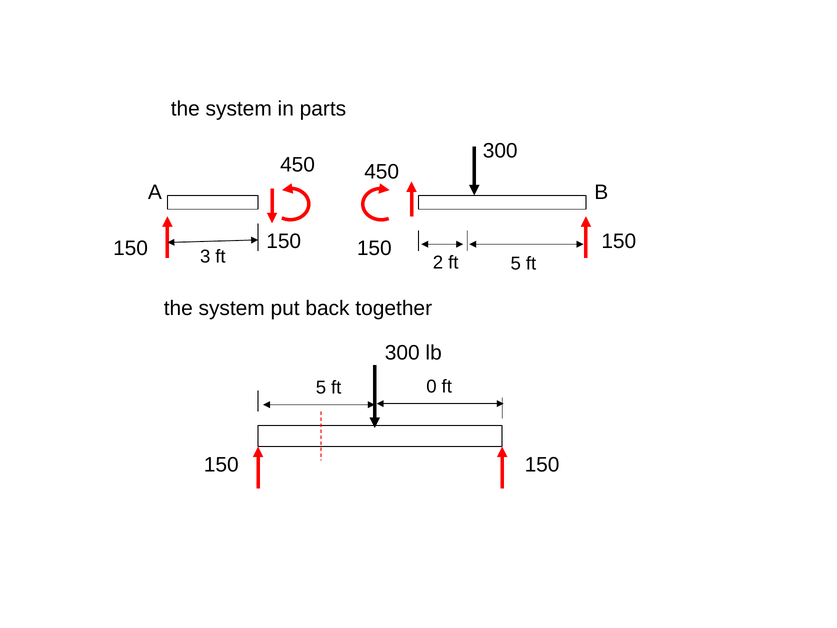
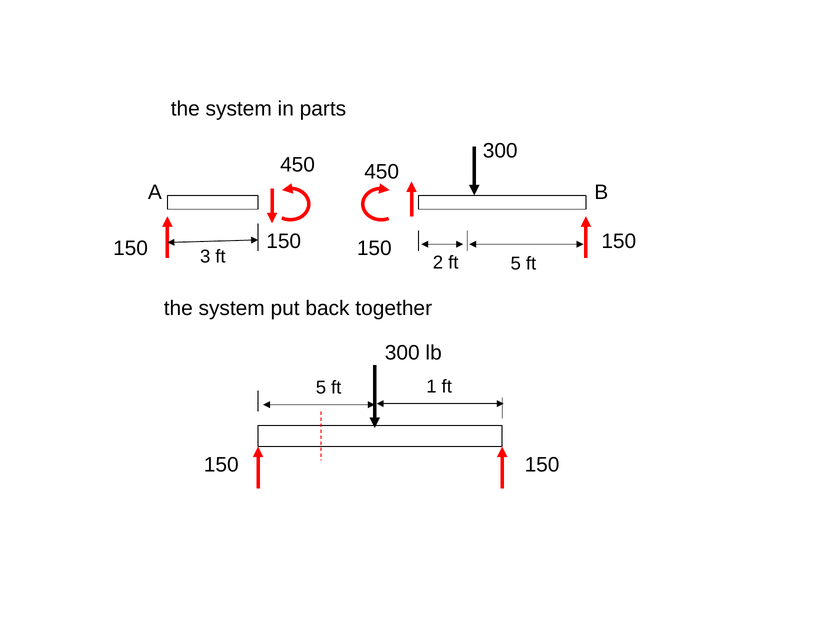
0: 0 -> 1
